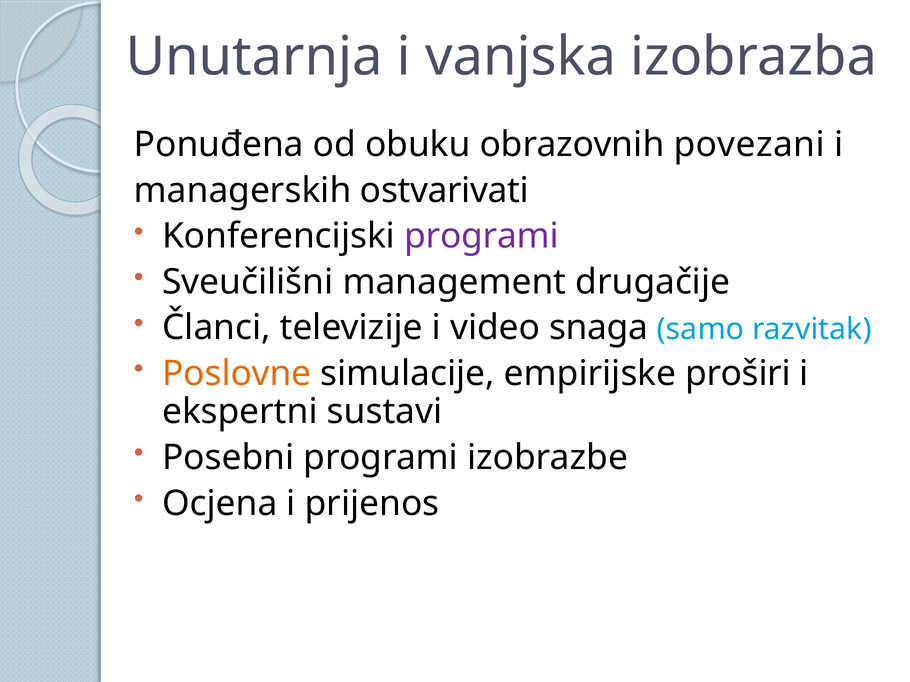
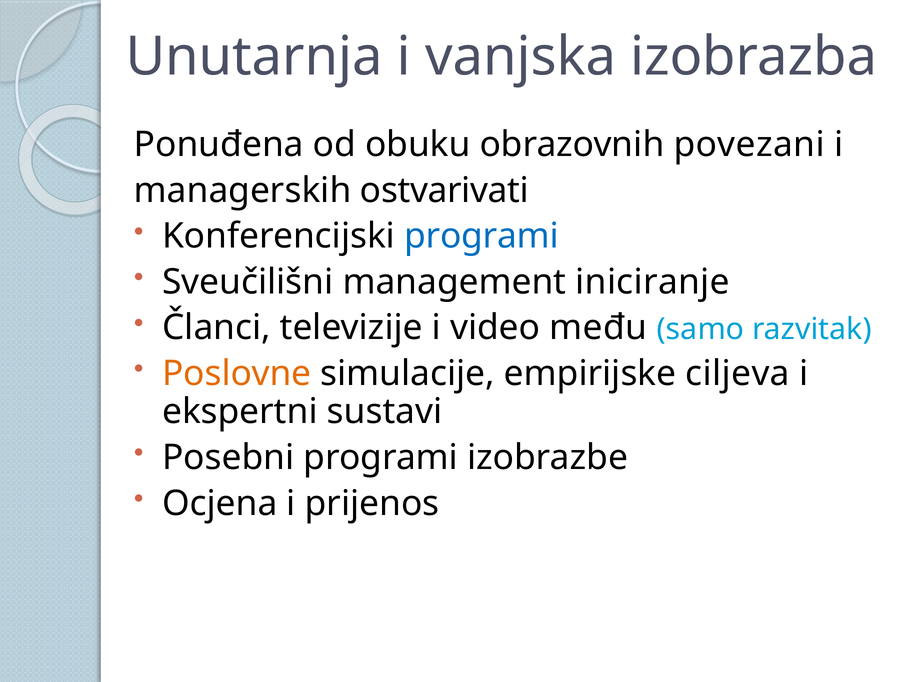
programi at (482, 236) colour: purple -> blue
drugačije: drugačije -> iniciranje
snaga: snaga -> među
proširi: proširi -> ciljeva
